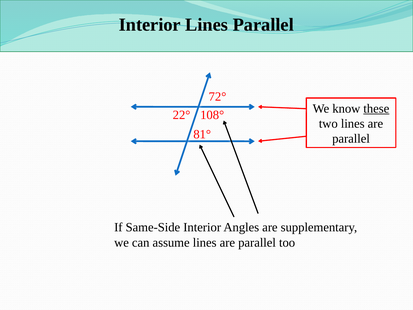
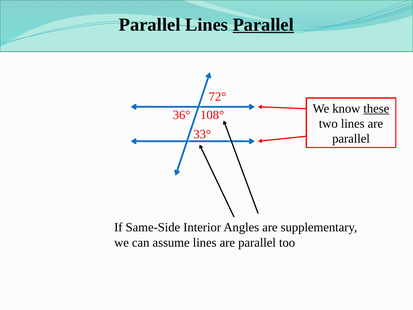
Interior at (150, 25): Interior -> Parallel
Parallel at (263, 25) underline: none -> present
22°: 22° -> 36°
81°: 81° -> 33°
